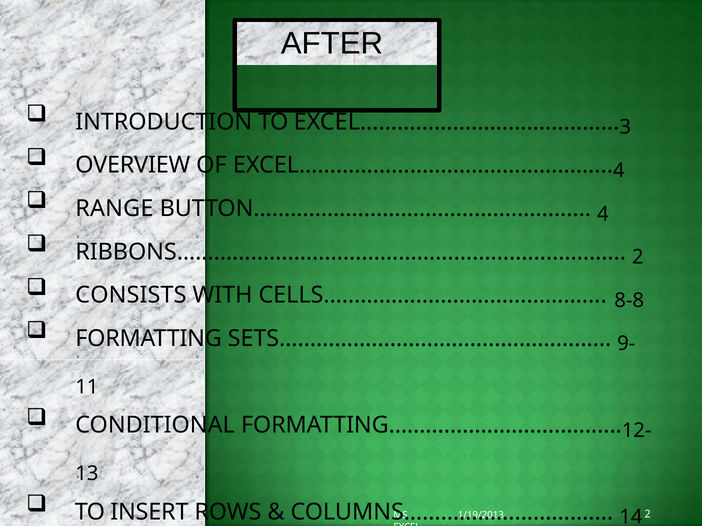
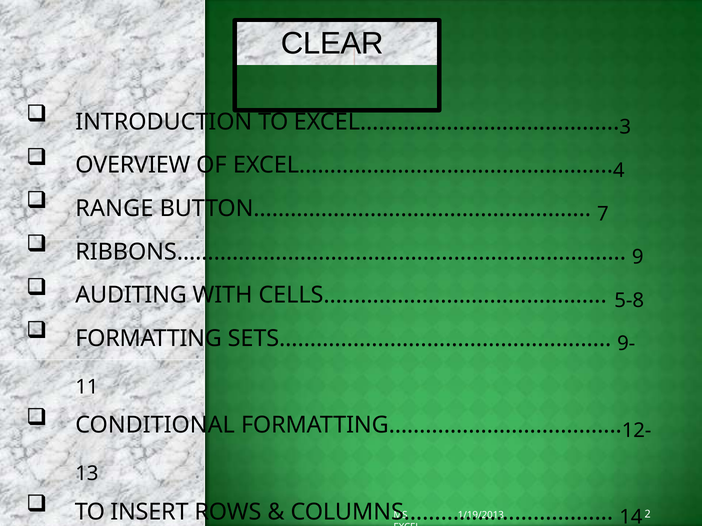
AFTER: AFTER -> CLEAR
BUTTON……………………………………… 4: 4 -> 7
RIBBONS……………………………………………………………… 2: 2 -> 9
CONSISTS: CONSISTS -> AUDITING
8-8: 8-8 -> 5-8
